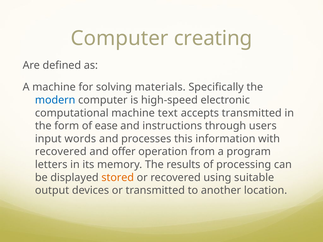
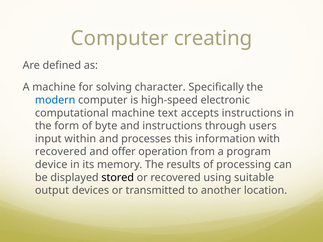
materials: materials -> character
accepts transmitted: transmitted -> instructions
ease: ease -> byte
words: words -> within
letters: letters -> device
stored colour: orange -> black
